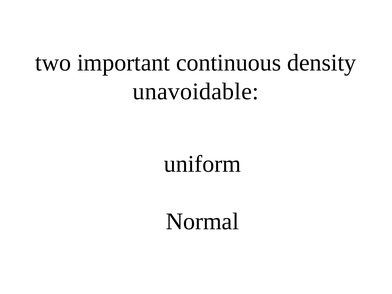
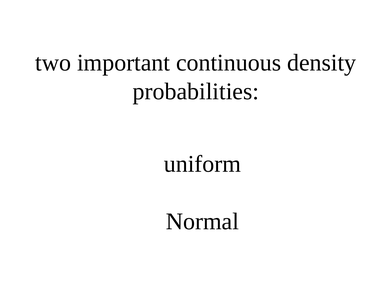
unavoidable: unavoidable -> probabilities
